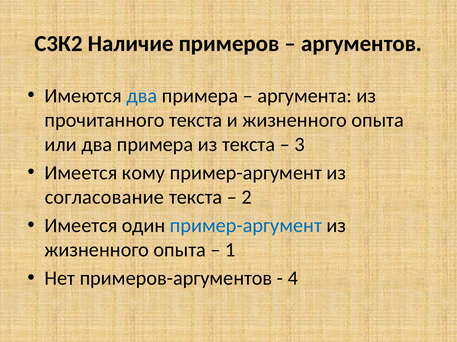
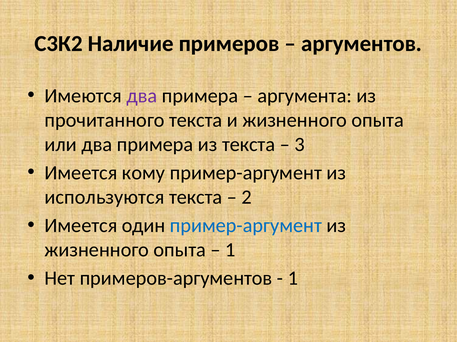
два at (142, 96) colour: blue -> purple
согласование: согласование -> используются
4 at (293, 279): 4 -> 1
